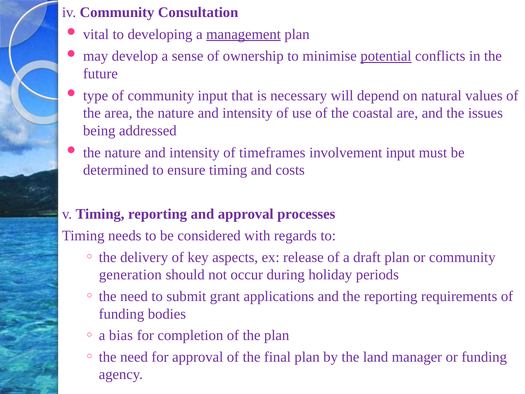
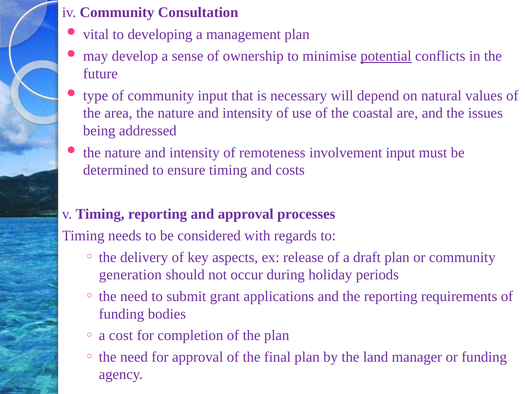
management underline: present -> none
timeframes: timeframes -> remoteness
bias: bias -> cost
